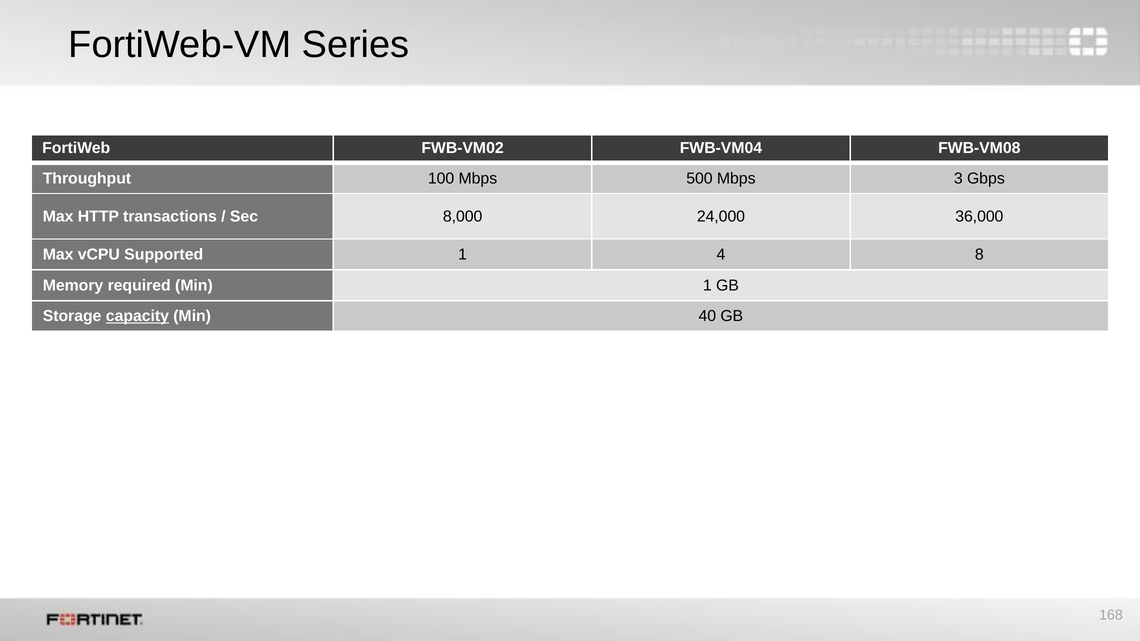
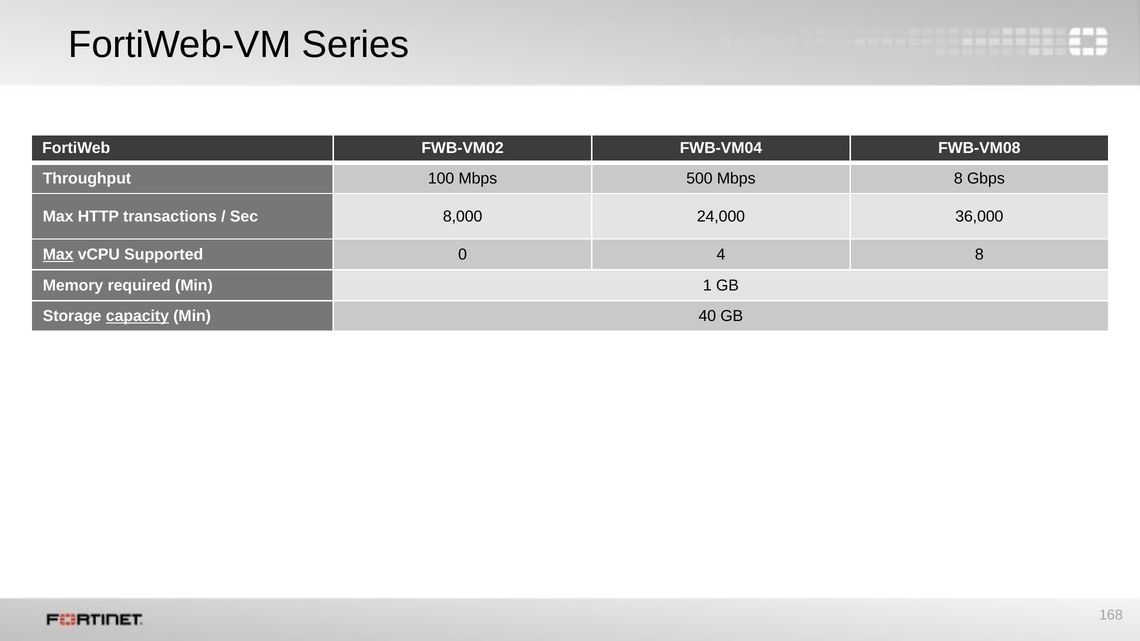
Mbps 3: 3 -> 8
Max at (58, 255) underline: none -> present
Supported 1: 1 -> 0
